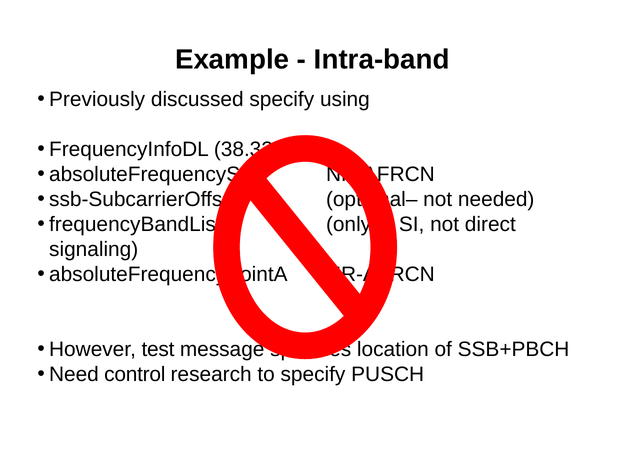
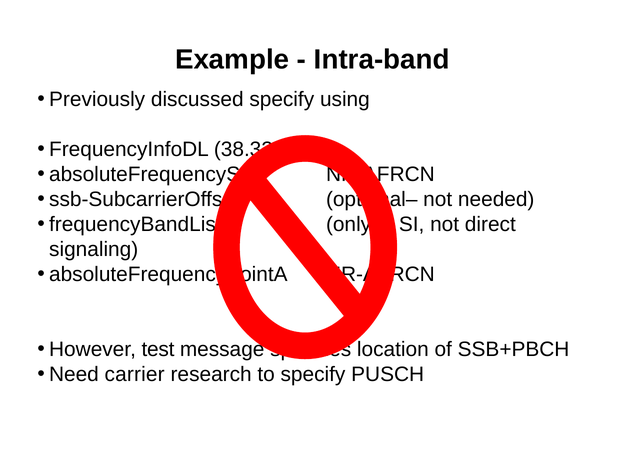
control: control -> carrier
